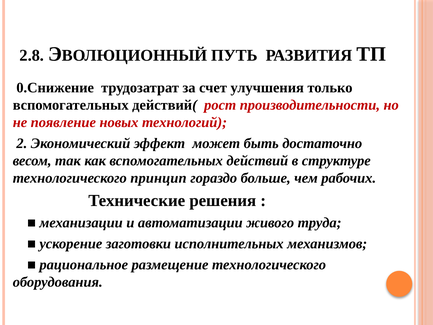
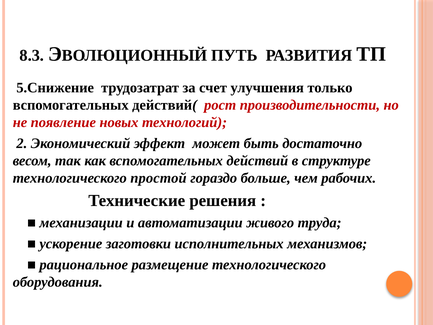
2.8: 2.8 -> 8.3
0.Снижение: 0.Снижение -> 5.Снижение
принцип: принцип -> простой
